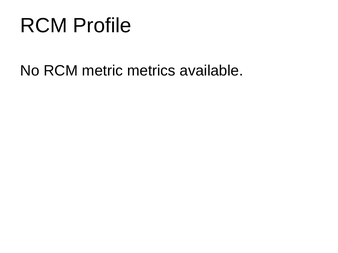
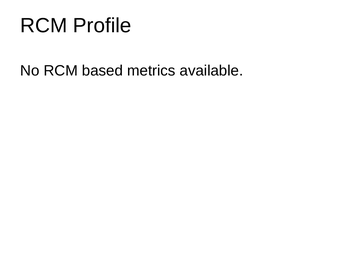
metric: metric -> based
